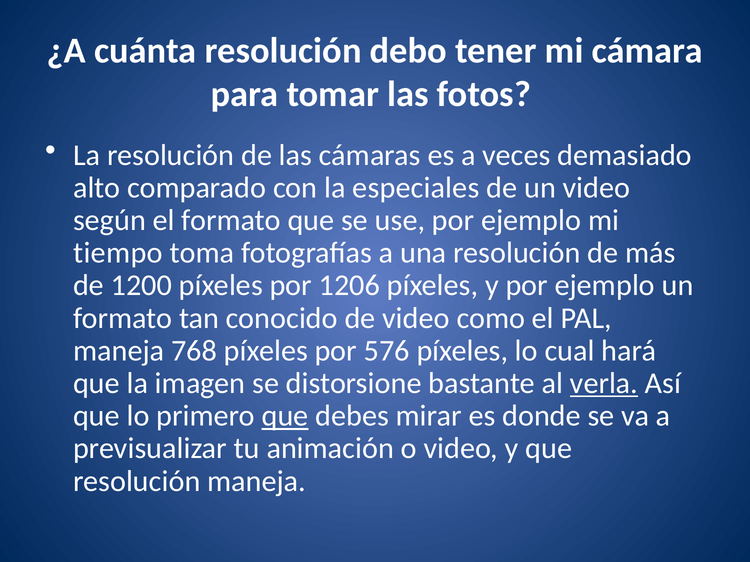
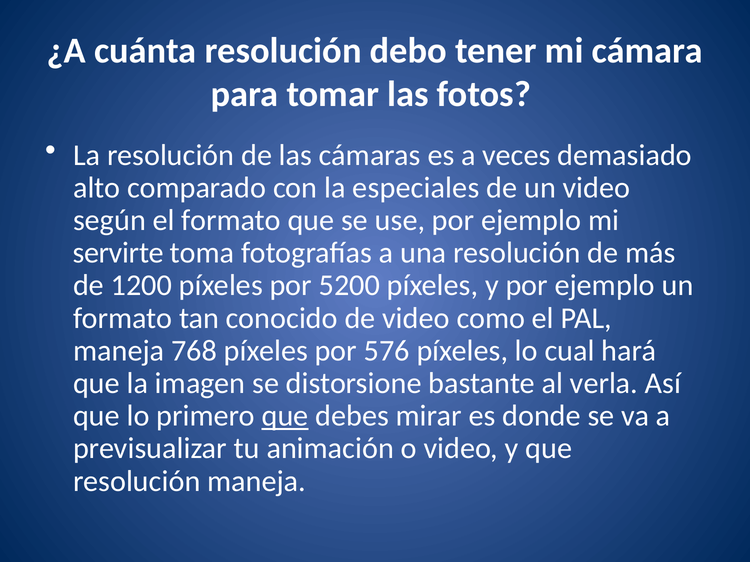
tiempo: tiempo -> servirte
1206: 1206 -> 5200
verla underline: present -> none
